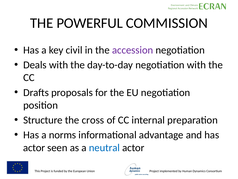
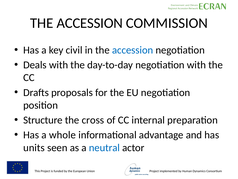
POWERFUL at (90, 23): POWERFUL -> ACCESSION
accession at (133, 50) colour: purple -> blue
norms: norms -> whole
actor at (34, 147): actor -> units
